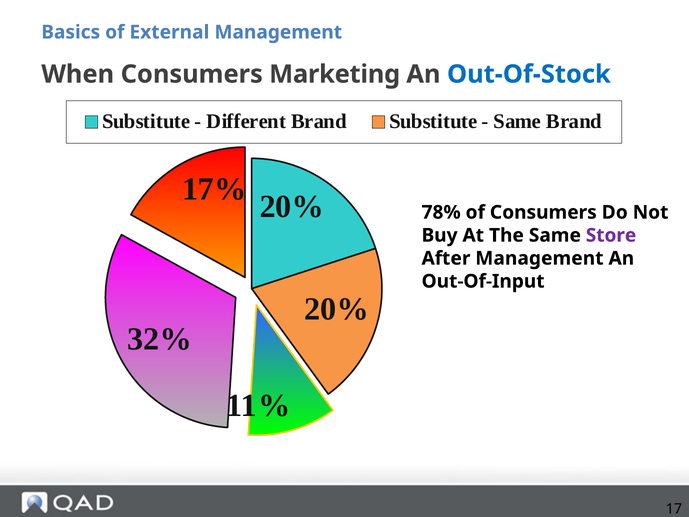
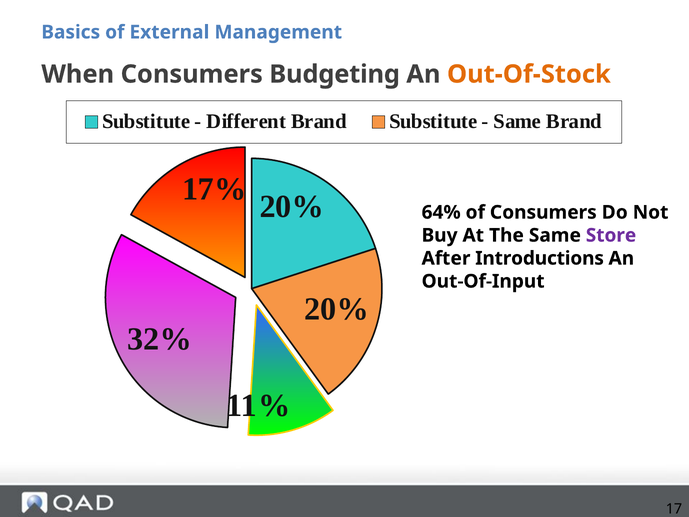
Marketing: Marketing -> Budgeting
Out-Of-Stock colour: blue -> orange
78%: 78% -> 64%
After Management: Management -> Introductions
